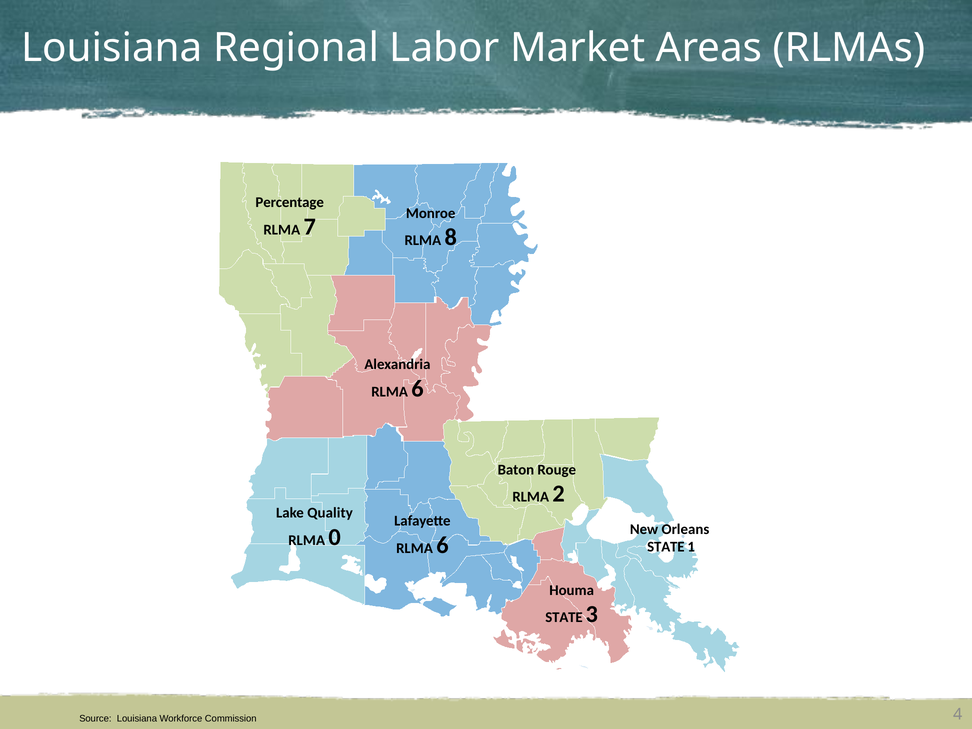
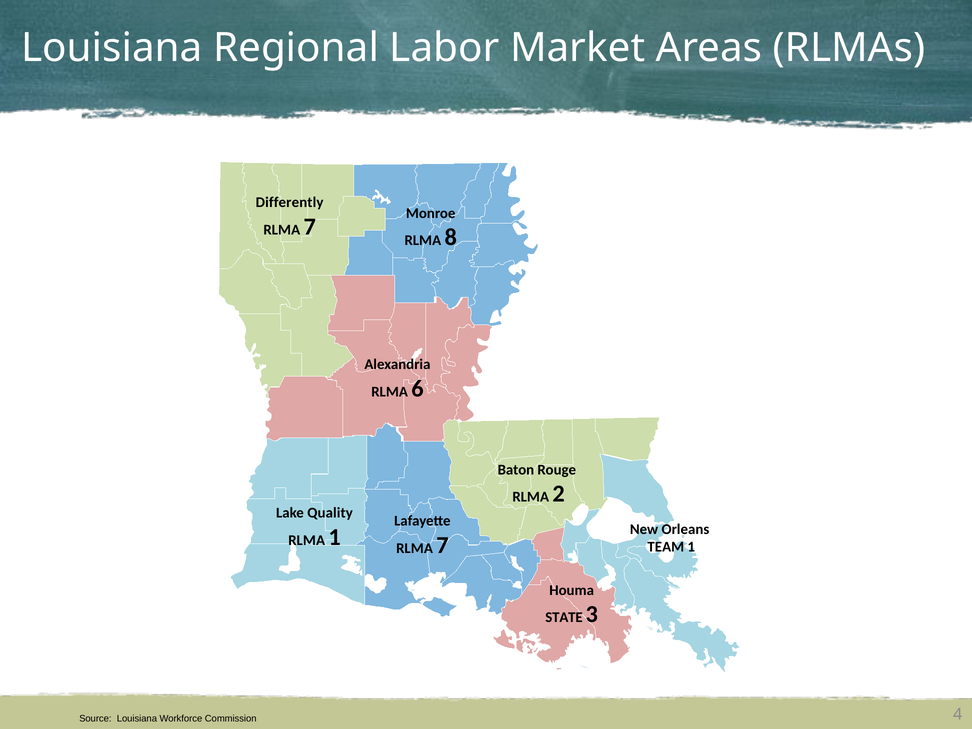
Percentage: Percentage -> Differently
RLMA 0: 0 -> 1
STATE at (666, 547): STATE -> TEAM
6 at (442, 545): 6 -> 7
